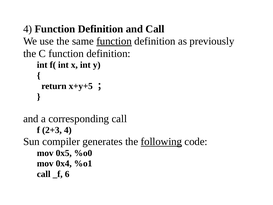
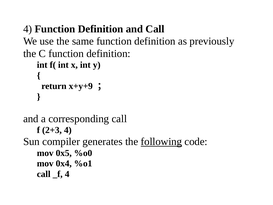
function at (114, 41) underline: present -> none
x+y+5: x+y+5 -> x+y+9
_f 6: 6 -> 4
